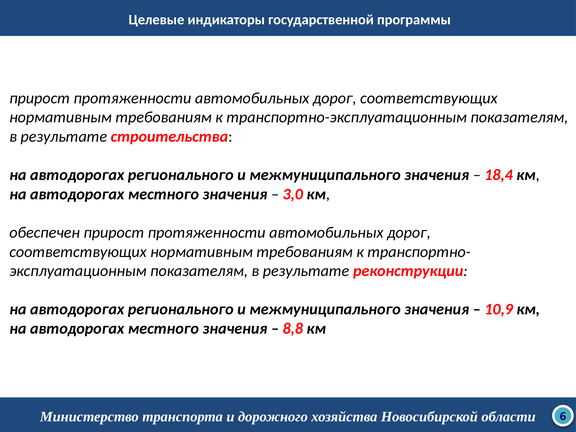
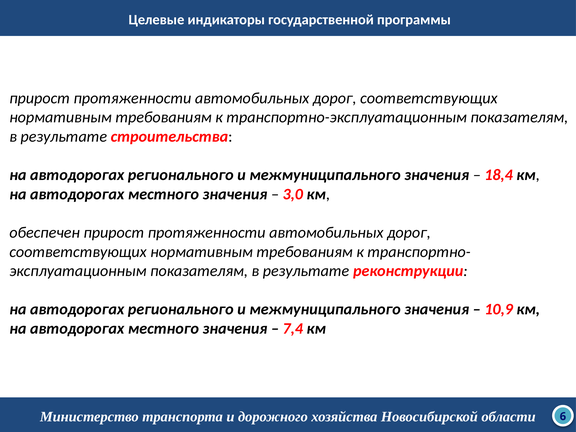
8,8: 8,8 -> 7,4
